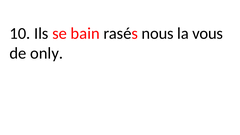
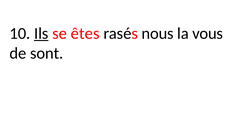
Ils underline: none -> present
bain: bain -> êtes
only: only -> sont
